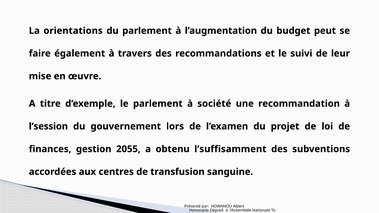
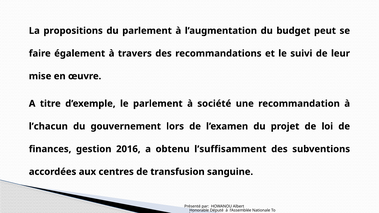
orientations: orientations -> propositions
l’session: l’session -> l’chacun
2055: 2055 -> 2016
